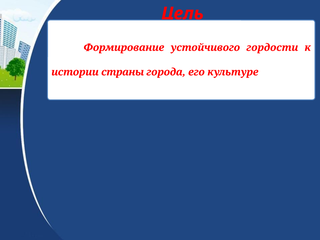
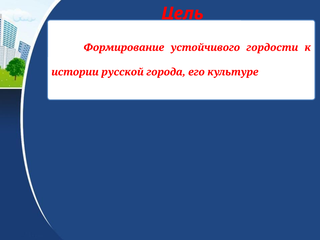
страны: страны -> русской
